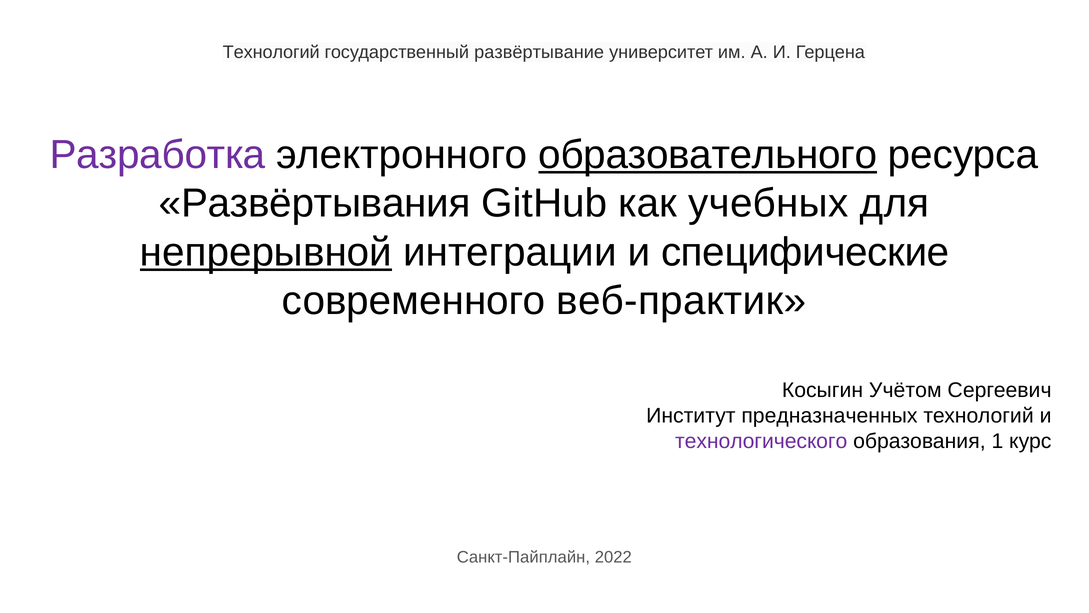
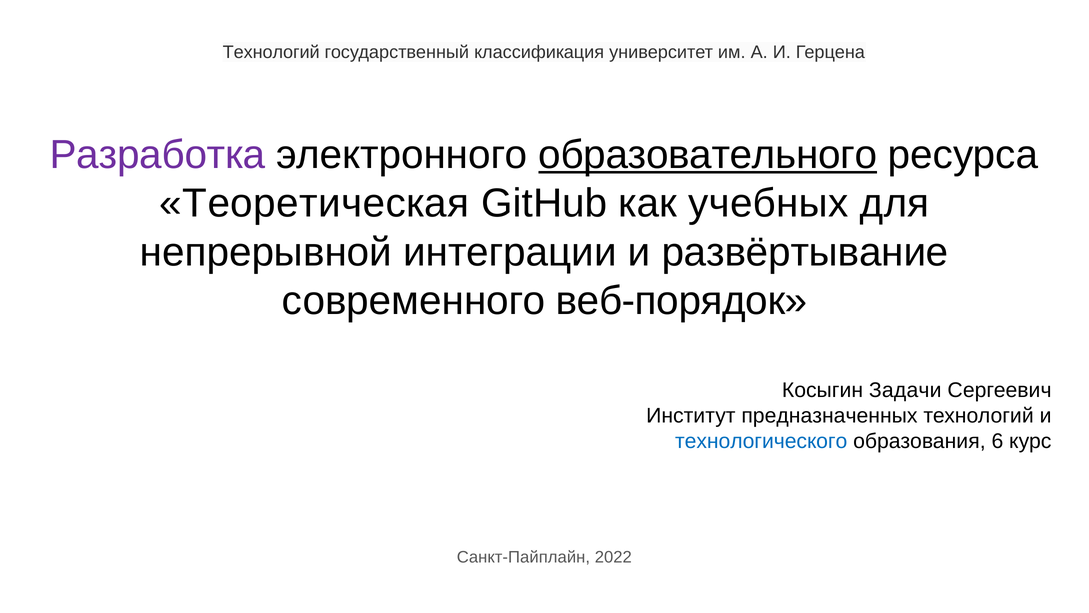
развёртывание: развёртывание -> классификация
Развёртывания: Развёртывания -> Теоретическая
непрерывной underline: present -> none
специфические: специфические -> развёртывание
веб-практик: веб-практик -> веб-порядок
Учётом: Учётом -> Задачи
технологического colour: purple -> blue
1: 1 -> 6
